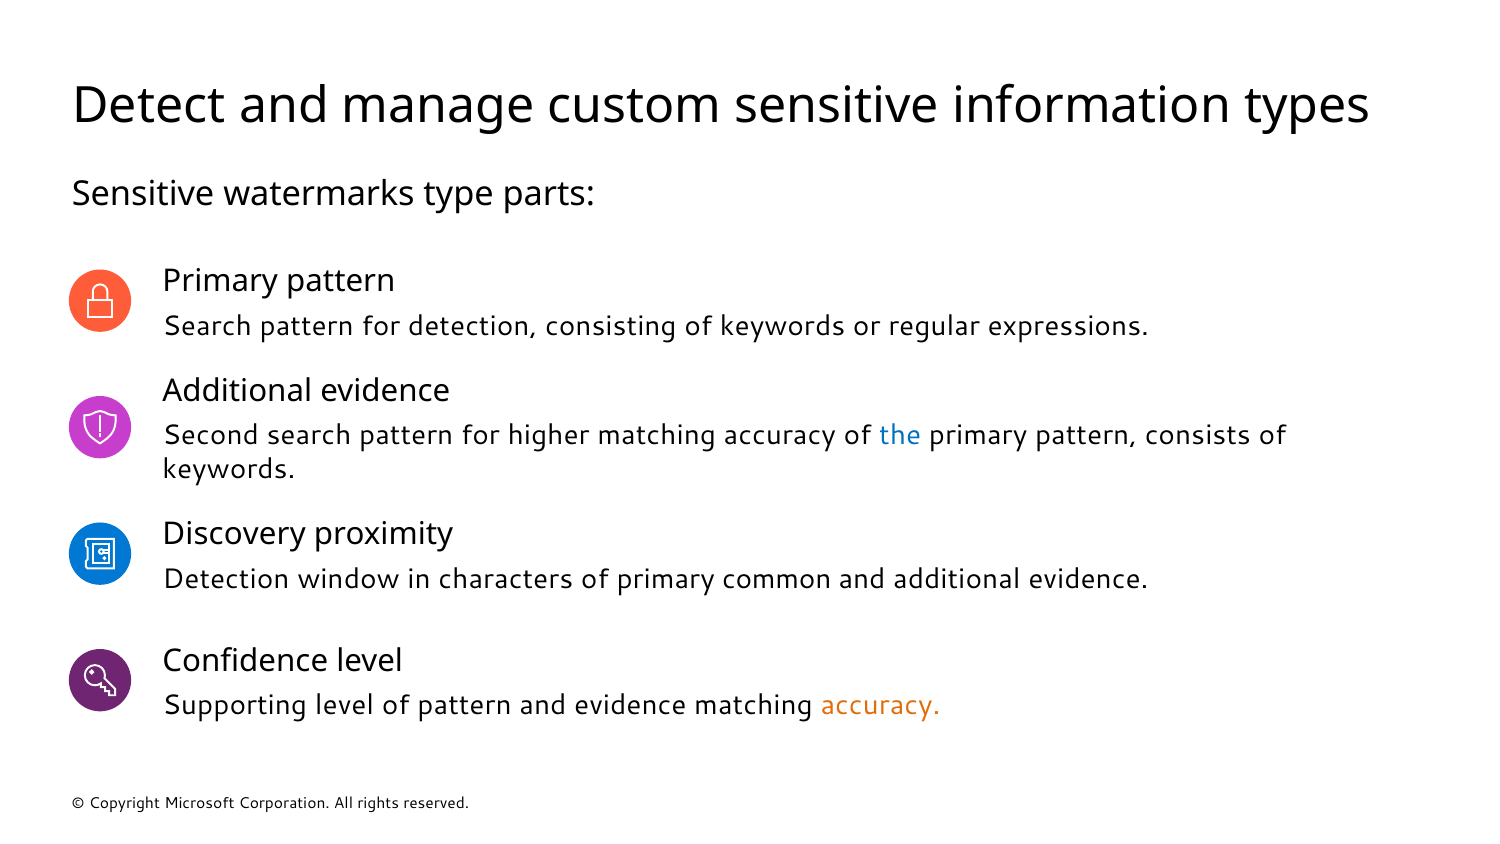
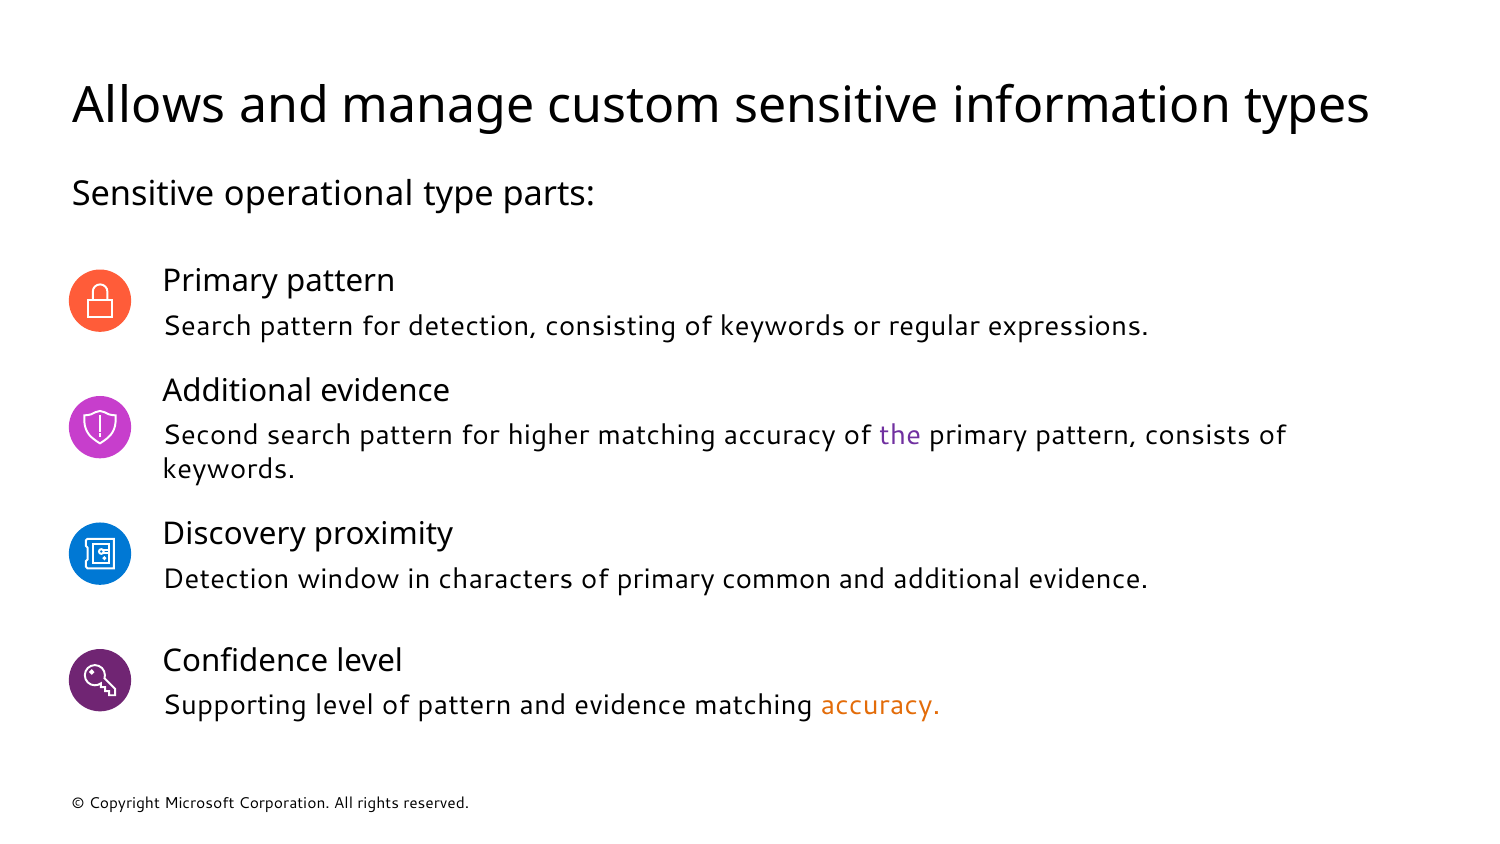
Detect: Detect -> Allows
watermarks: watermarks -> operational
the colour: blue -> purple
